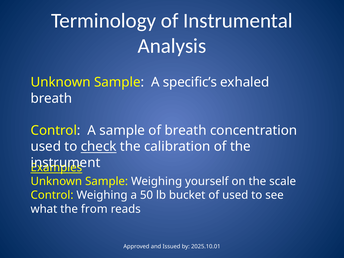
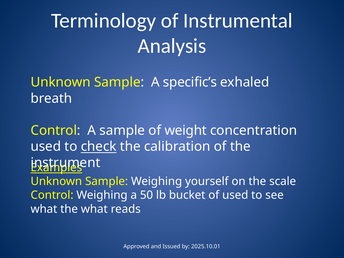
of breath: breath -> weight
the from: from -> what
